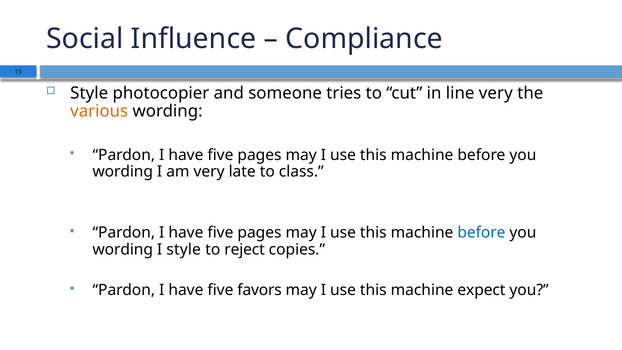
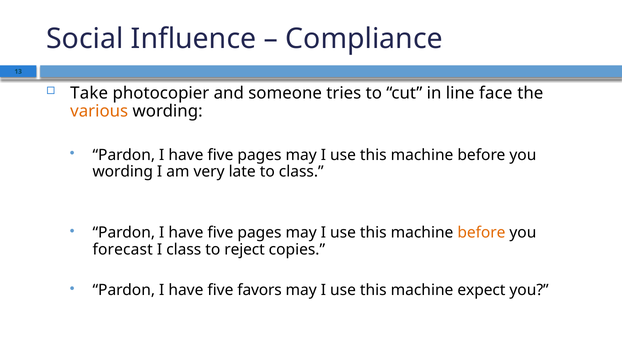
Style at (89, 93): Style -> Take
line very: very -> face
before at (481, 233) colour: blue -> orange
wording at (123, 250): wording -> forecast
I style: style -> class
